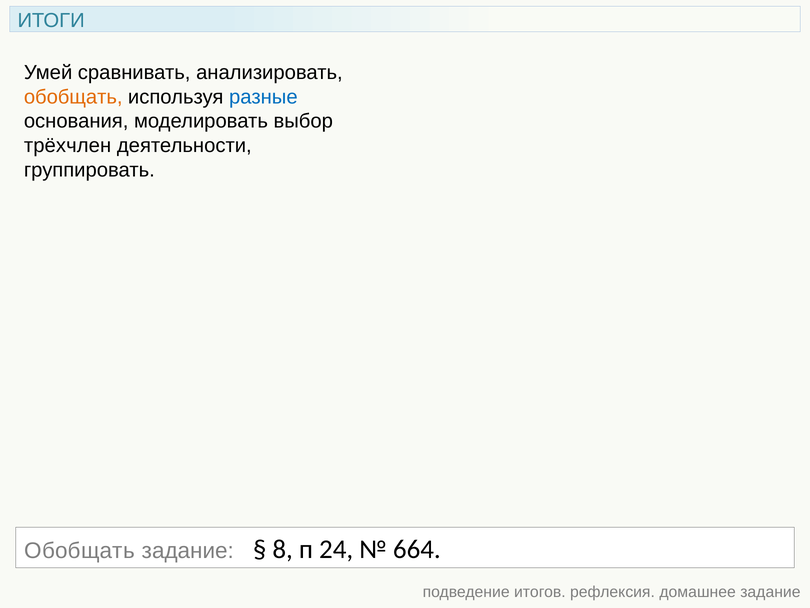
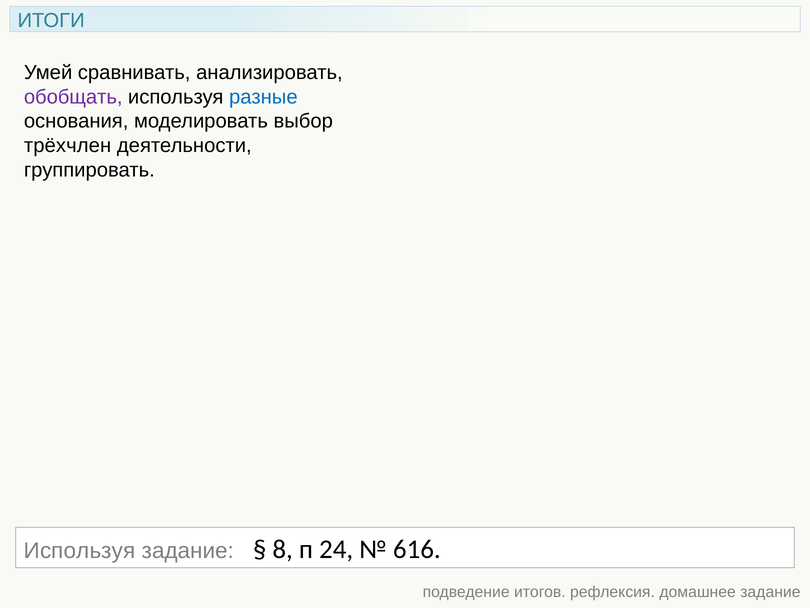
обобщать at (73, 97) colour: orange -> purple
Обобщать at (80, 551): Обобщать -> Используя
664: 664 -> 616
